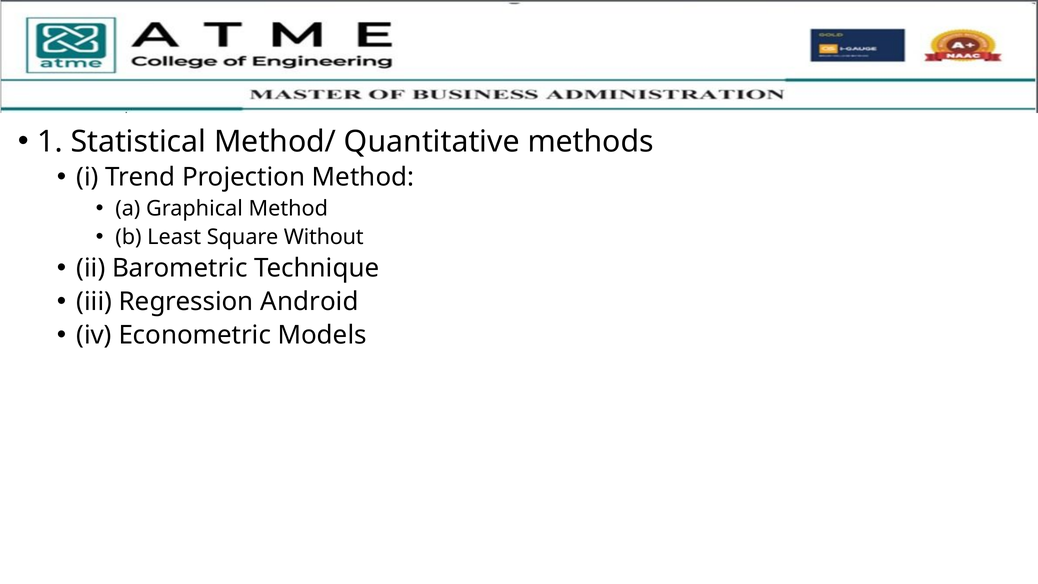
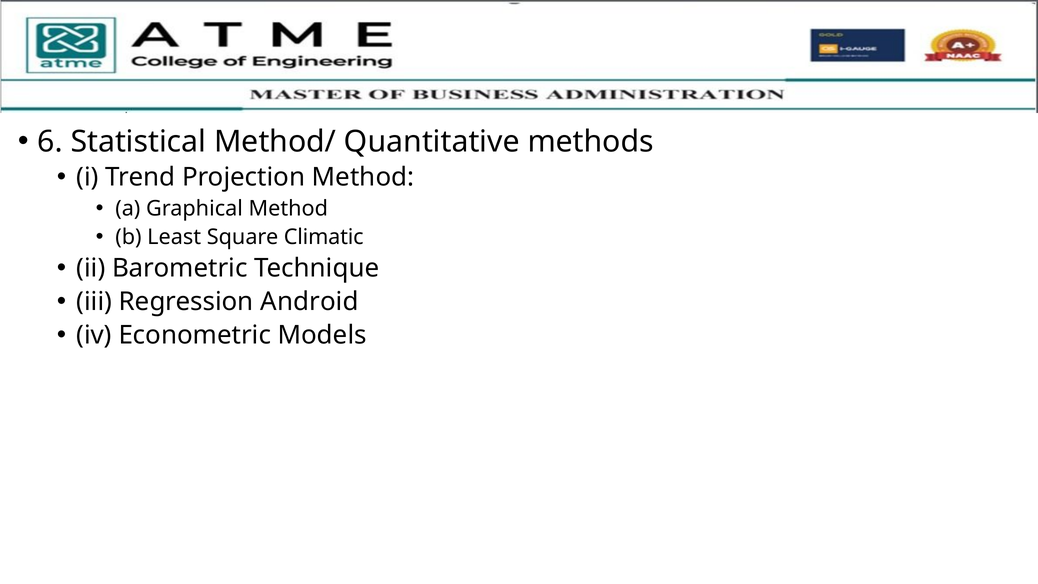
1: 1 -> 6
Without: Without -> Climatic
